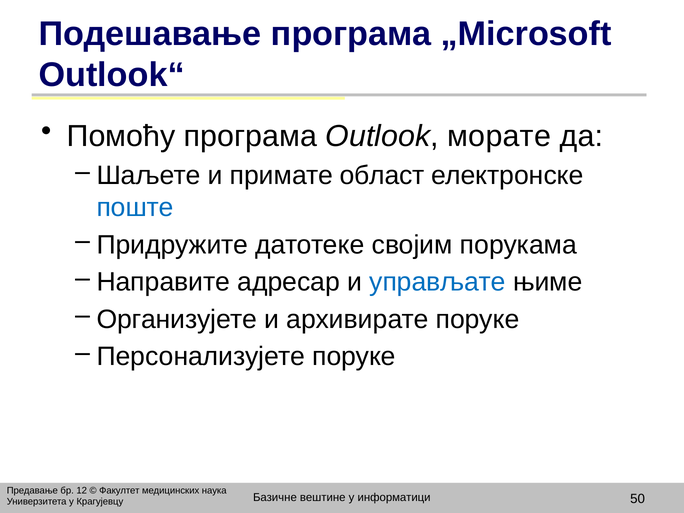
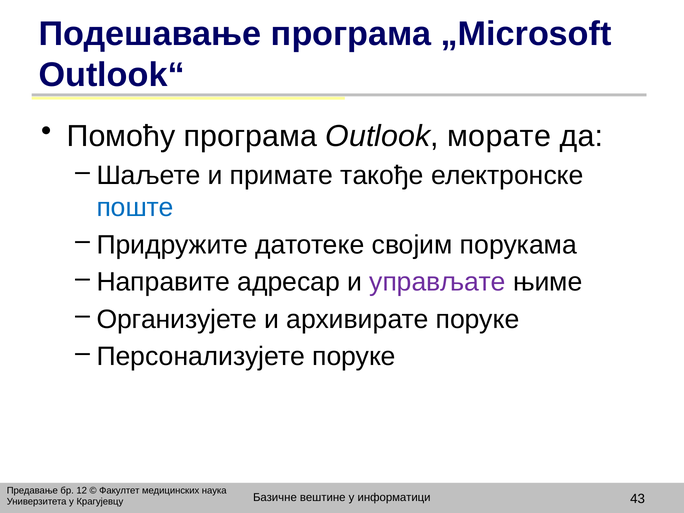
област: област -> такође
управљате colour: blue -> purple
50: 50 -> 43
